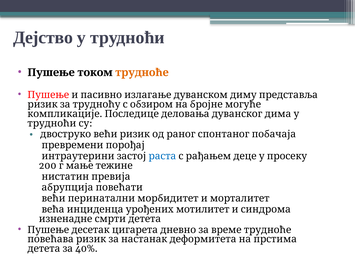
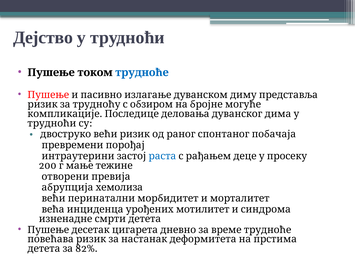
трудноће at (142, 73) colour: orange -> blue
нистатин: нистатин -> отворени
повећати: повећати -> хемолиза
40%: 40% -> 82%
